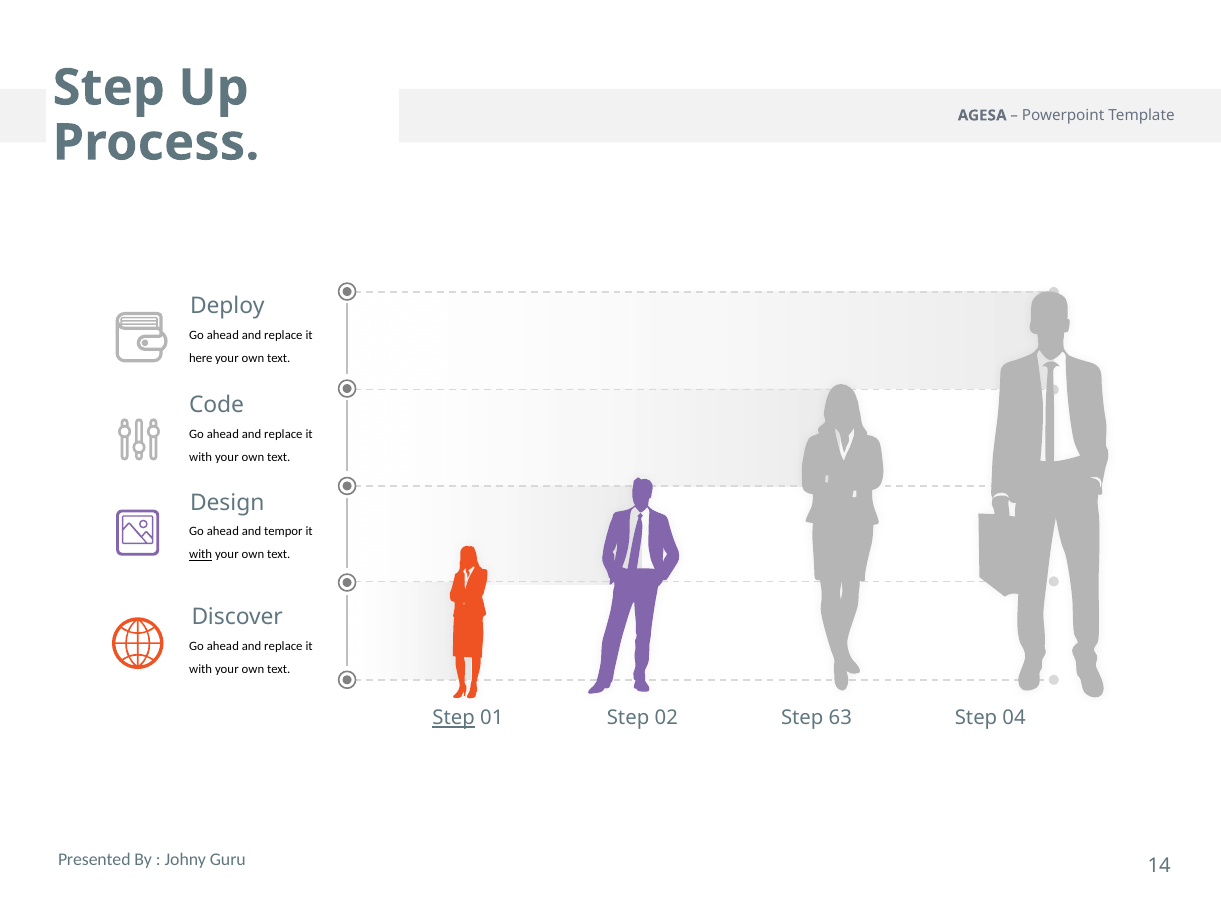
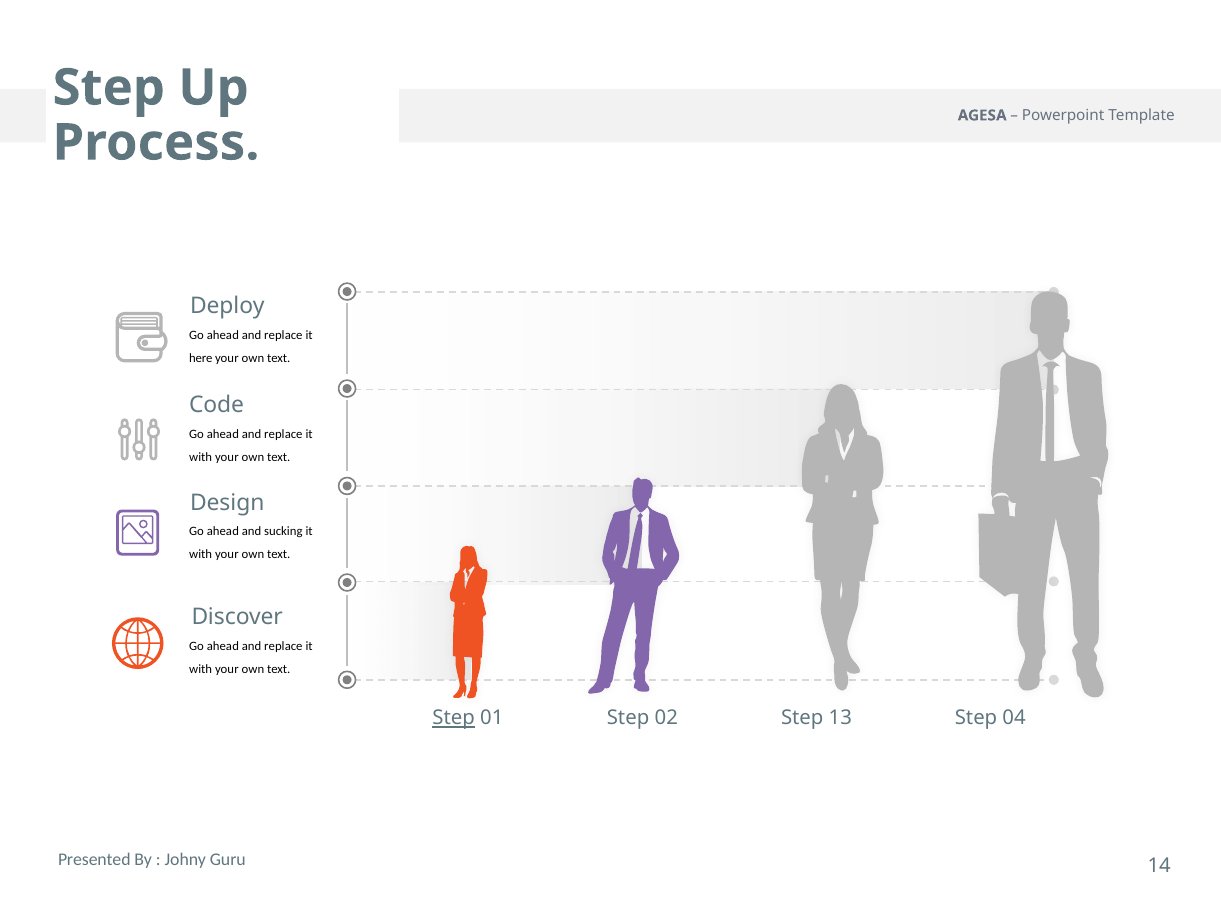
tempor: tempor -> sucking
with at (201, 554) underline: present -> none
63: 63 -> 13
